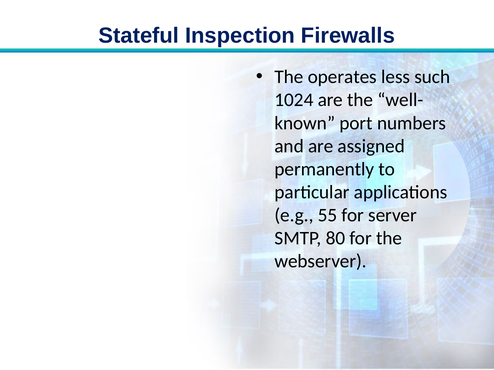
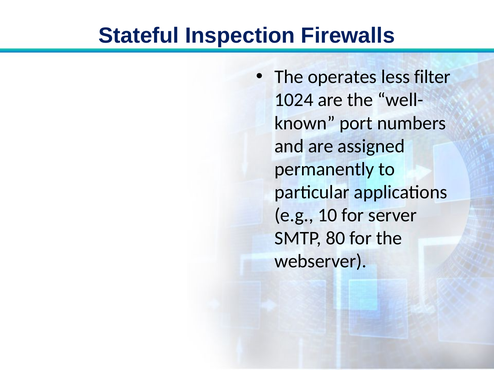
such: such -> filter
55: 55 -> 10
